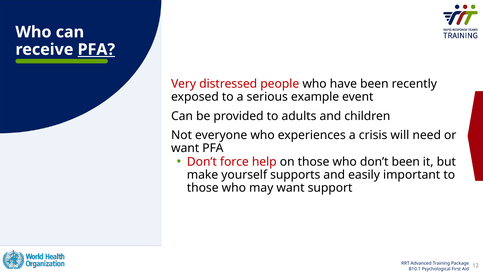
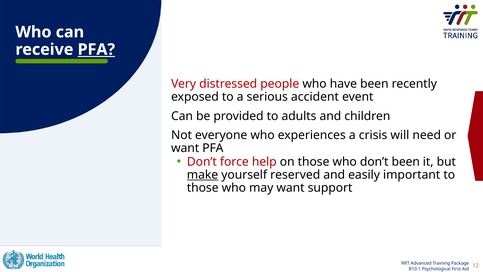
example: example -> accident
make underline: none -> present
supports: supports -> reserved
